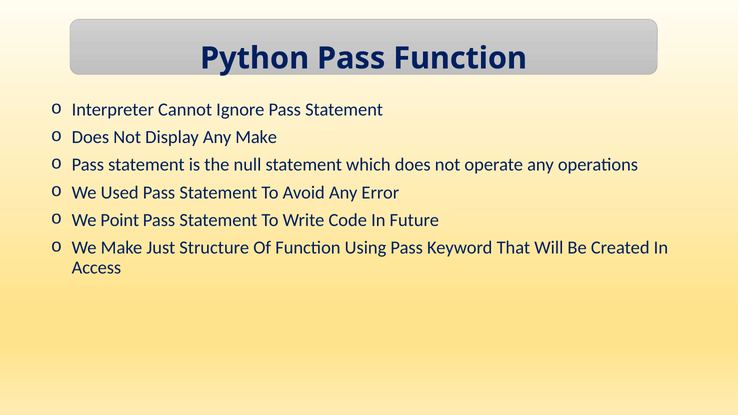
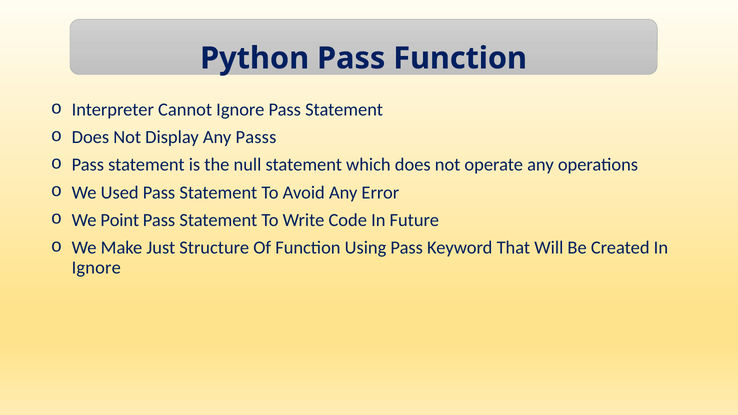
Any Make: Make -> Passs
Access at (96, 268): Access -> Ignore
